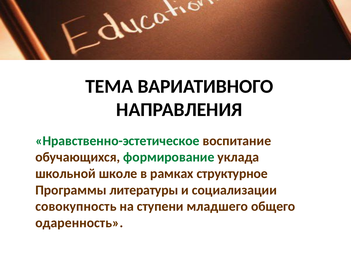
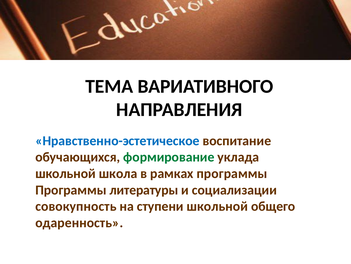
Нравственно-эстетическое colour: green -> blue
школе: школе -> школа
рамках структурное: структурное -> программы
ступени младшего: младшего -> школьной
